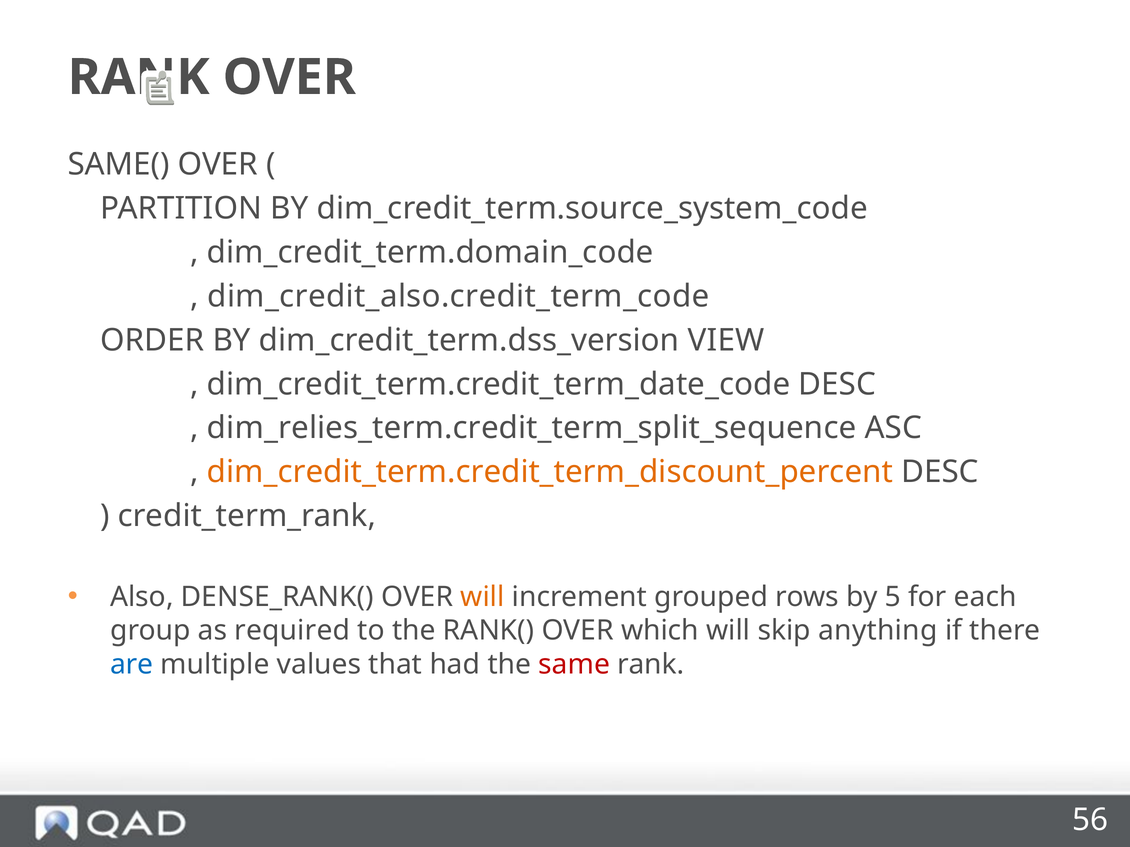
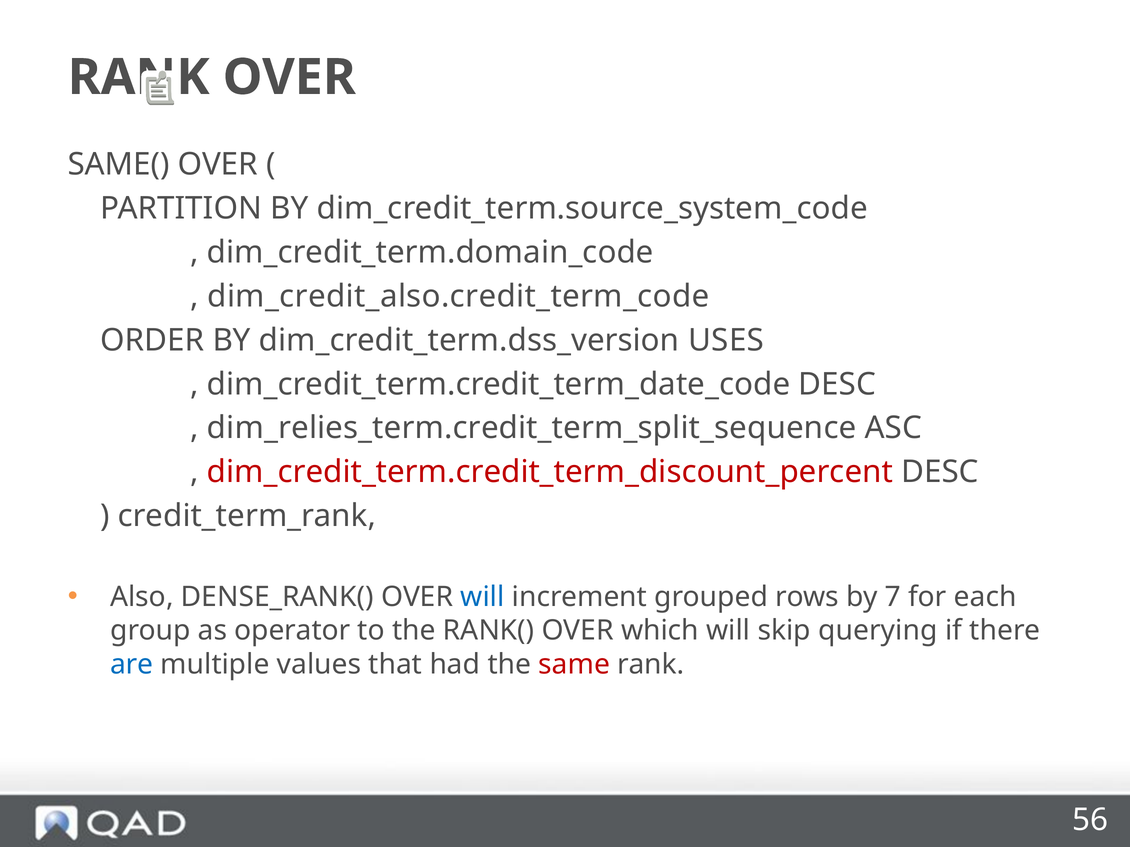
VIEW: VIEW -> USES
dim_credit_term.credit_term_discount_percent colour: orange -> red
will at (482, 597) colour: orange -> blue
5: 5 -> 7
required: required -> operator
anything: anything -> querying
